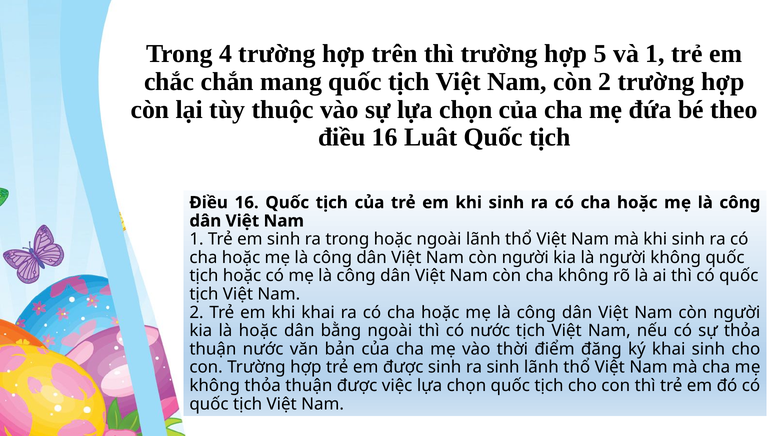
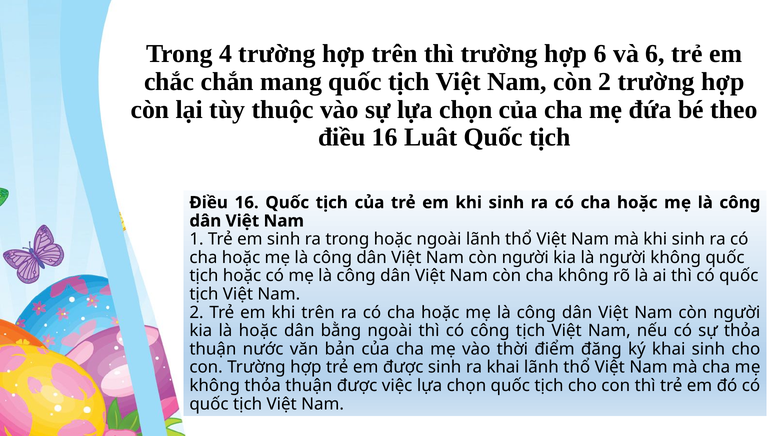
hợp 5: 5 -> 6
và 1: 1 -> 6
khi khai: khai -> trên
có nước: nước -> công
ra sinh: sinh -> khai
